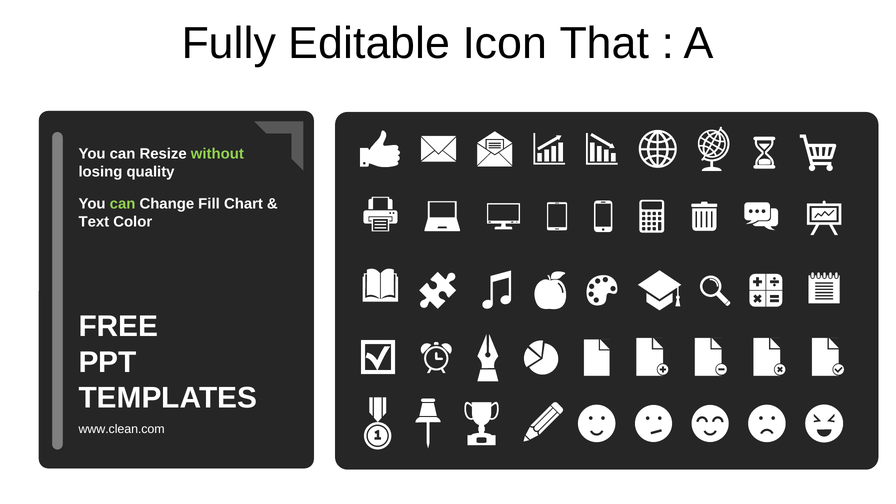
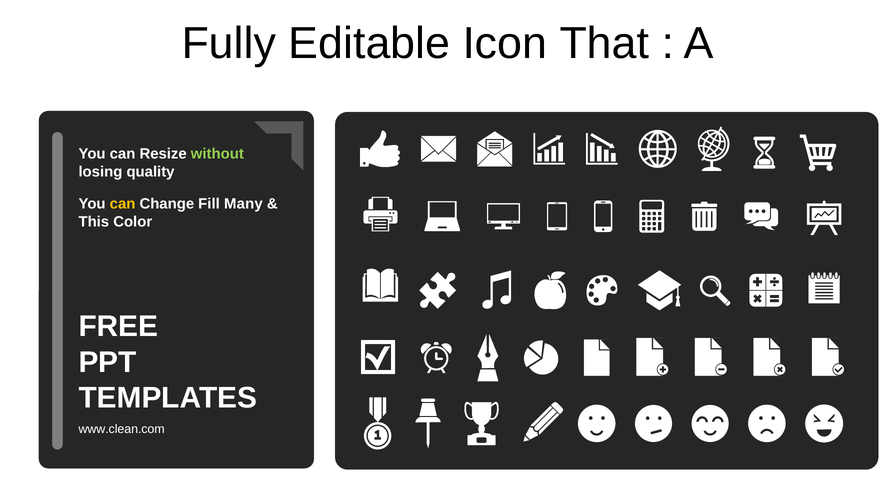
can at (123, 204) colour: light green -> yellow
Chart: Chart -> Many
Text: Text -> This
